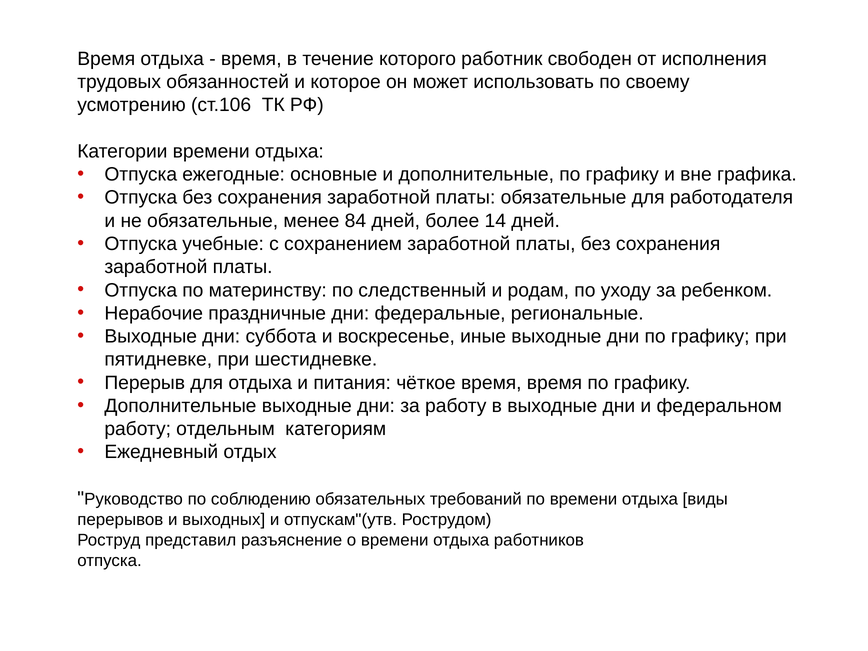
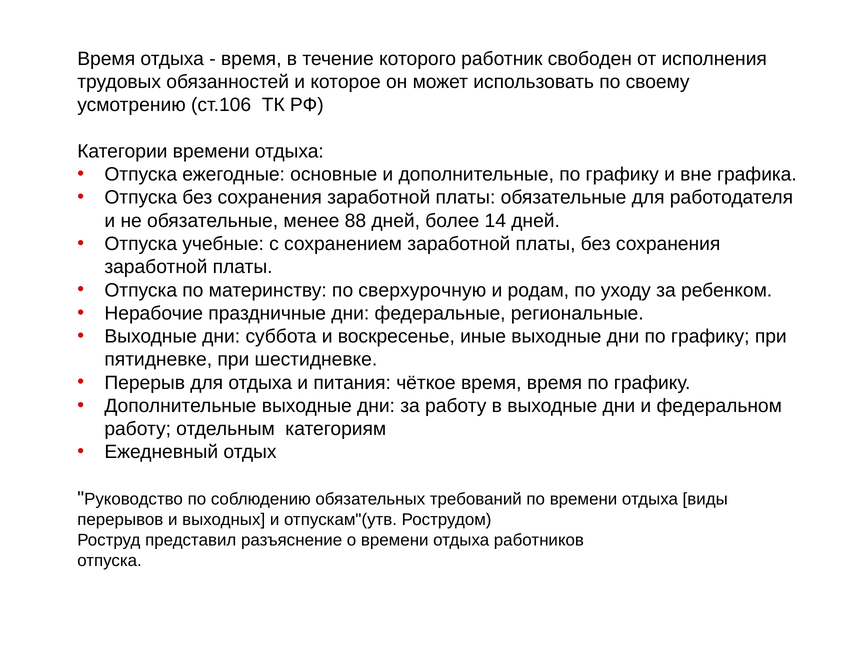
84: 84 -> 88
следственный: следственный -> сверхурочную
